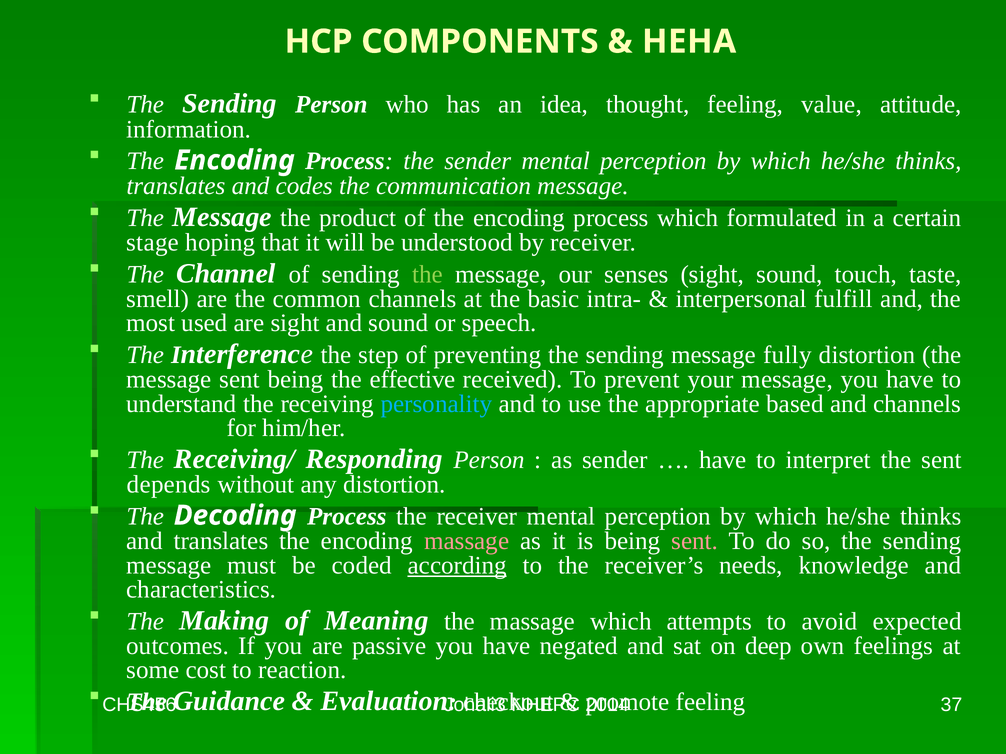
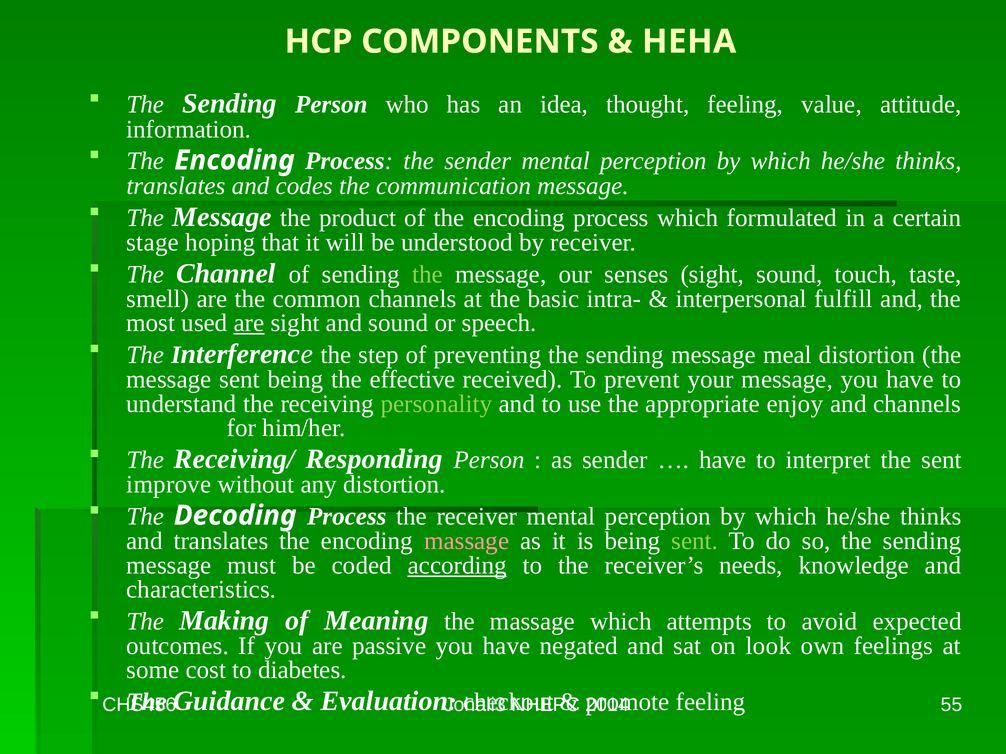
are at (249, 323) underline: none -> present
fully: fully -> meal
personality colour: light blue -> light green
based: based -> enjoy
depends: depends -> improve
sent at (695, 541) colour: pink -> light green
deep: deep -> look
reaction: reaction -> diabetes
37: 37 -> 55
